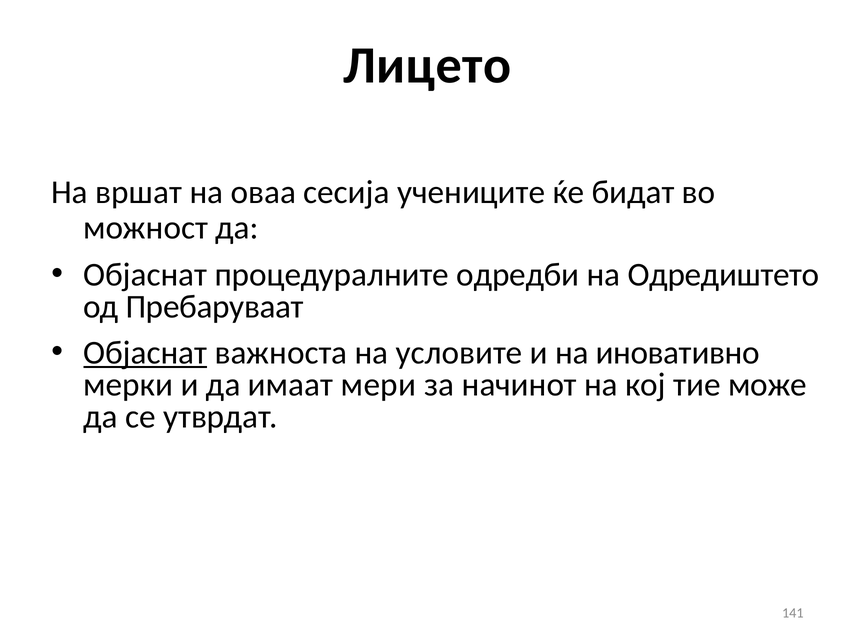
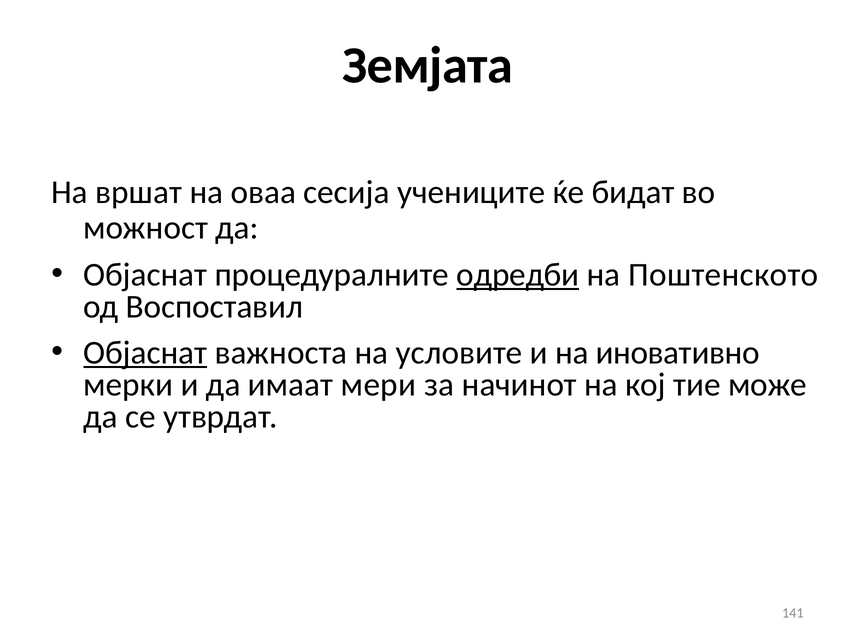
Лицето: Лицето -> Земјата
одредби underline: none -> present
Одредиштето: Одредиштето -> Поштенското
Пребаруваат: Пребаруваат -> Воспоставил
